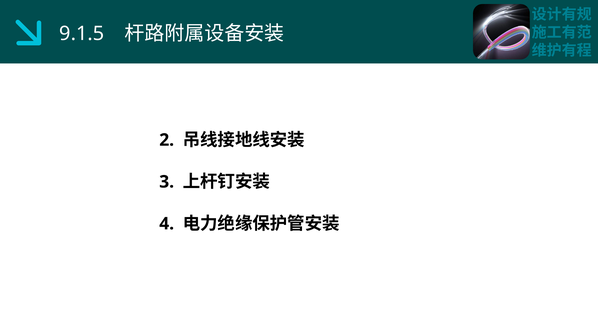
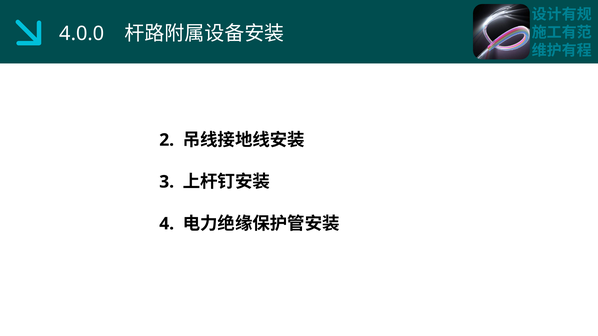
9.1.5: 9.1.5 -> 4.0.0
